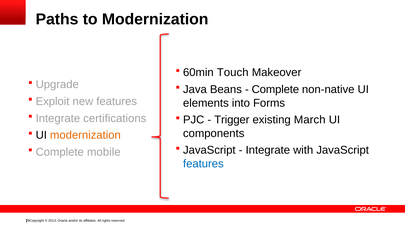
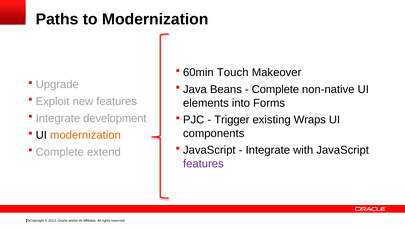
certifications: certifications -> development
March: March -> Wraps
mobile: mobile -> extend
features at (203, 164) colour: blue -> purple
